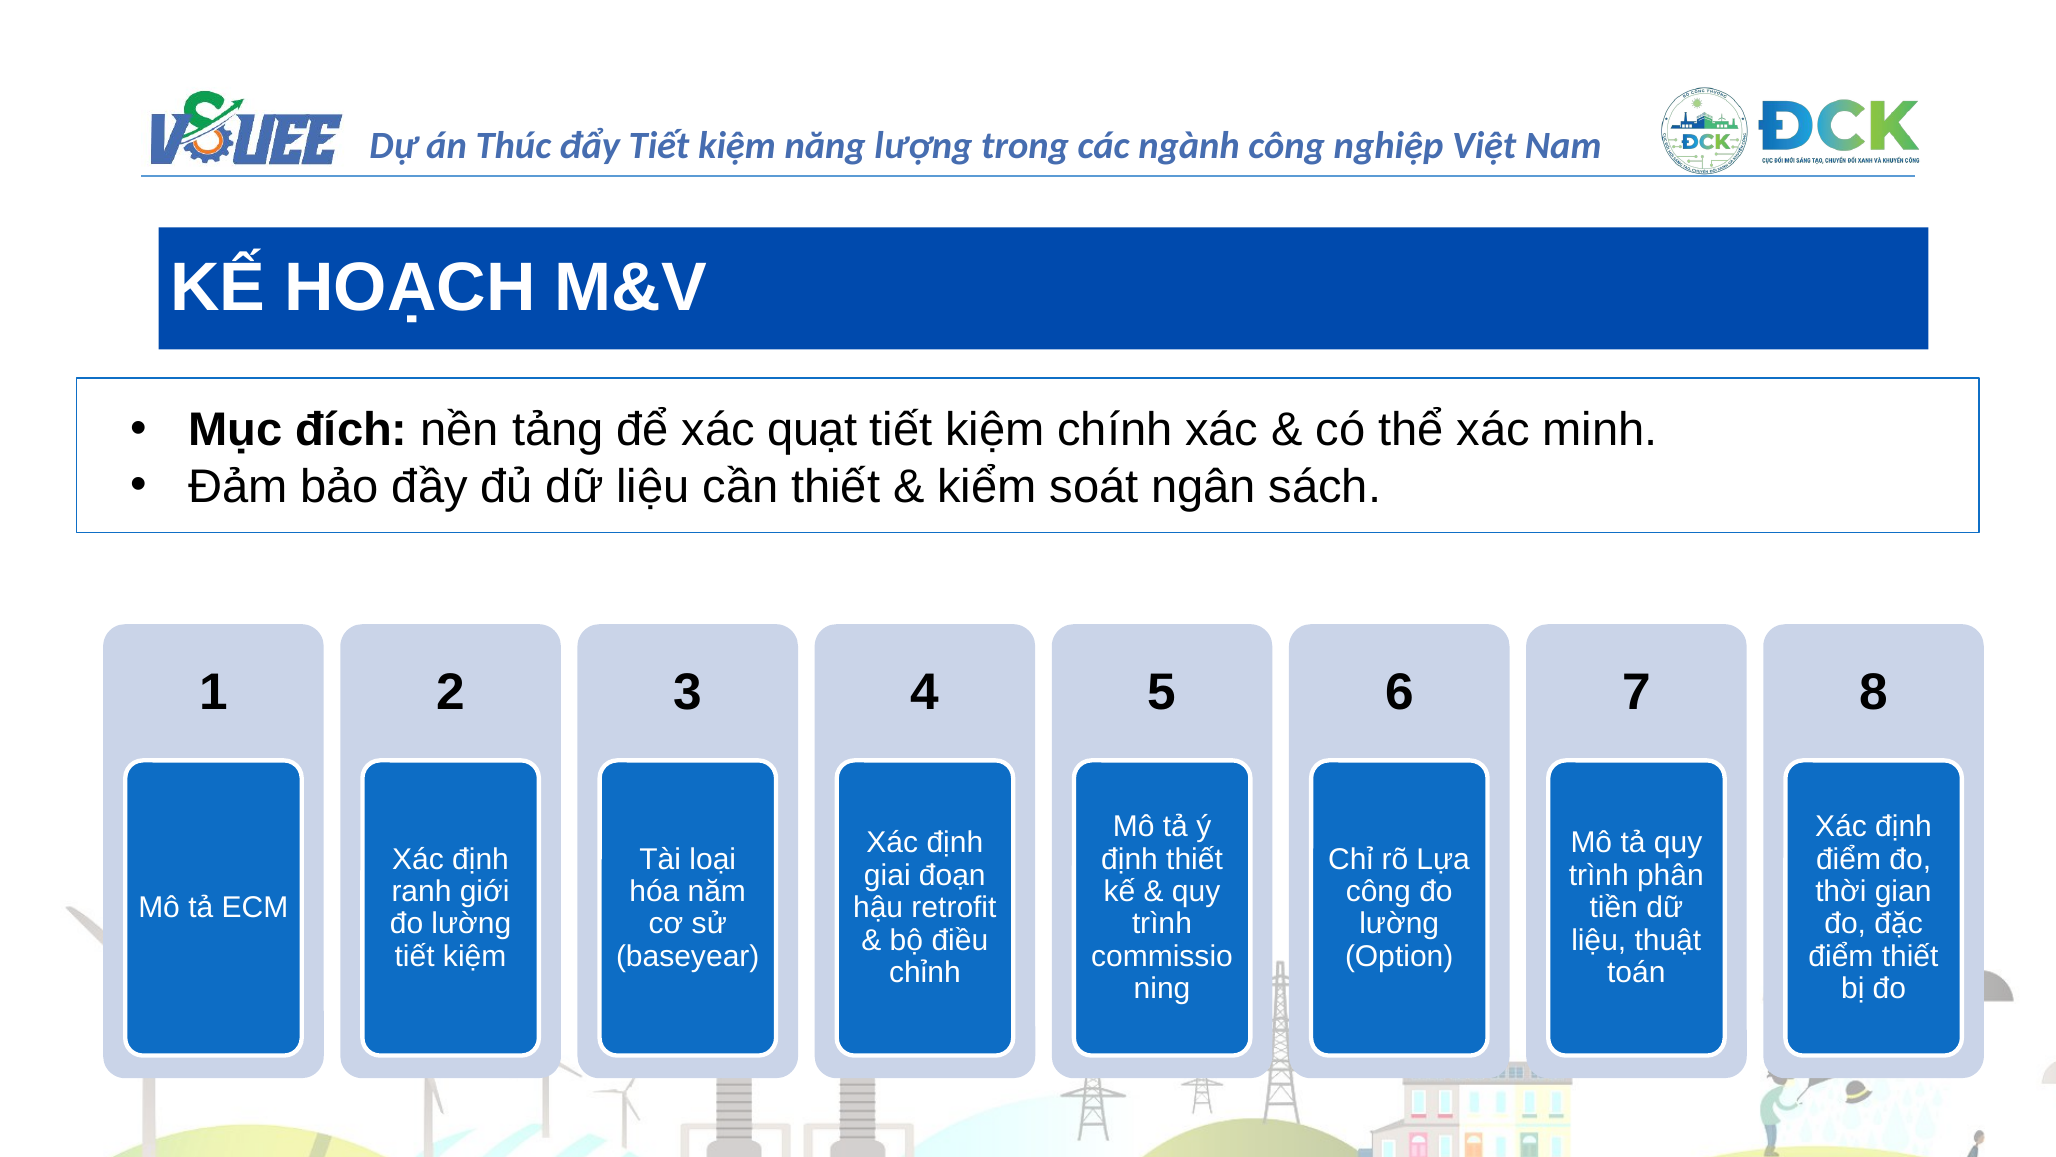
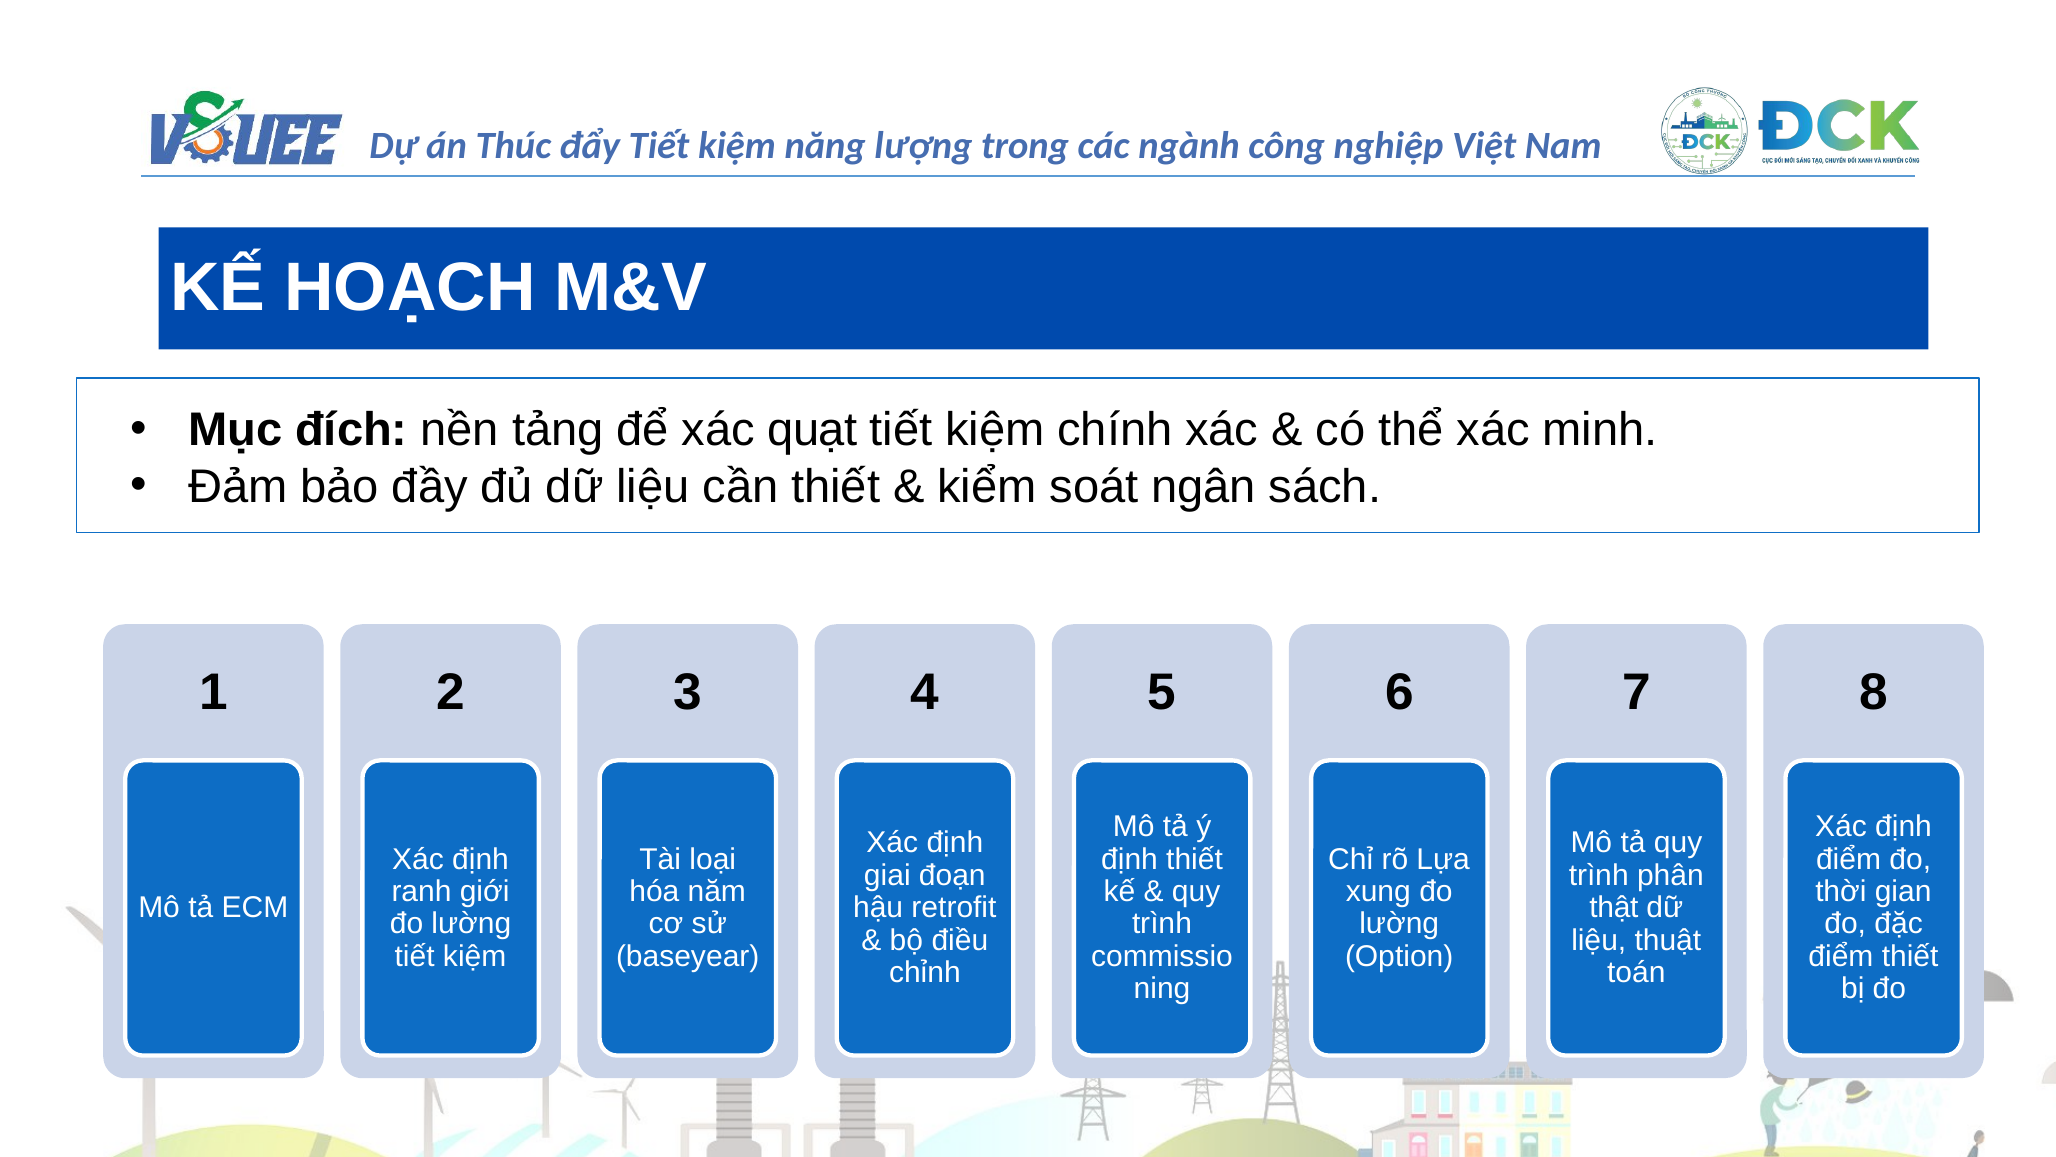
công at (1378, 891): công -> xung
tiền: tiền -> thật
